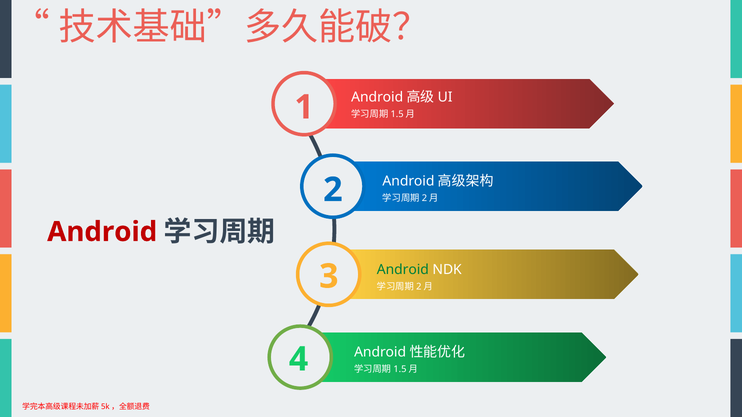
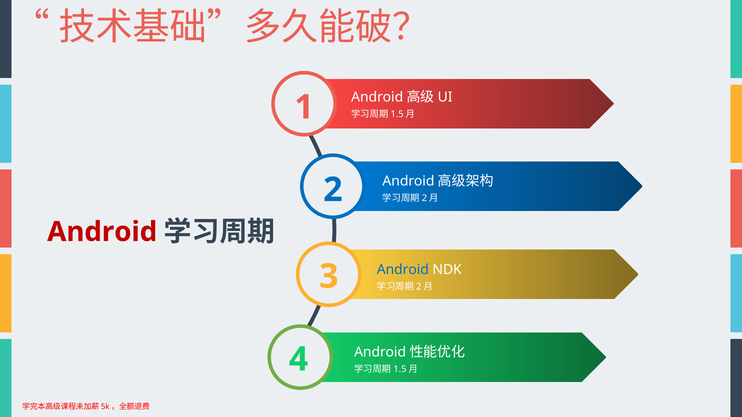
Android at (403, 270) colour: green -> blue
